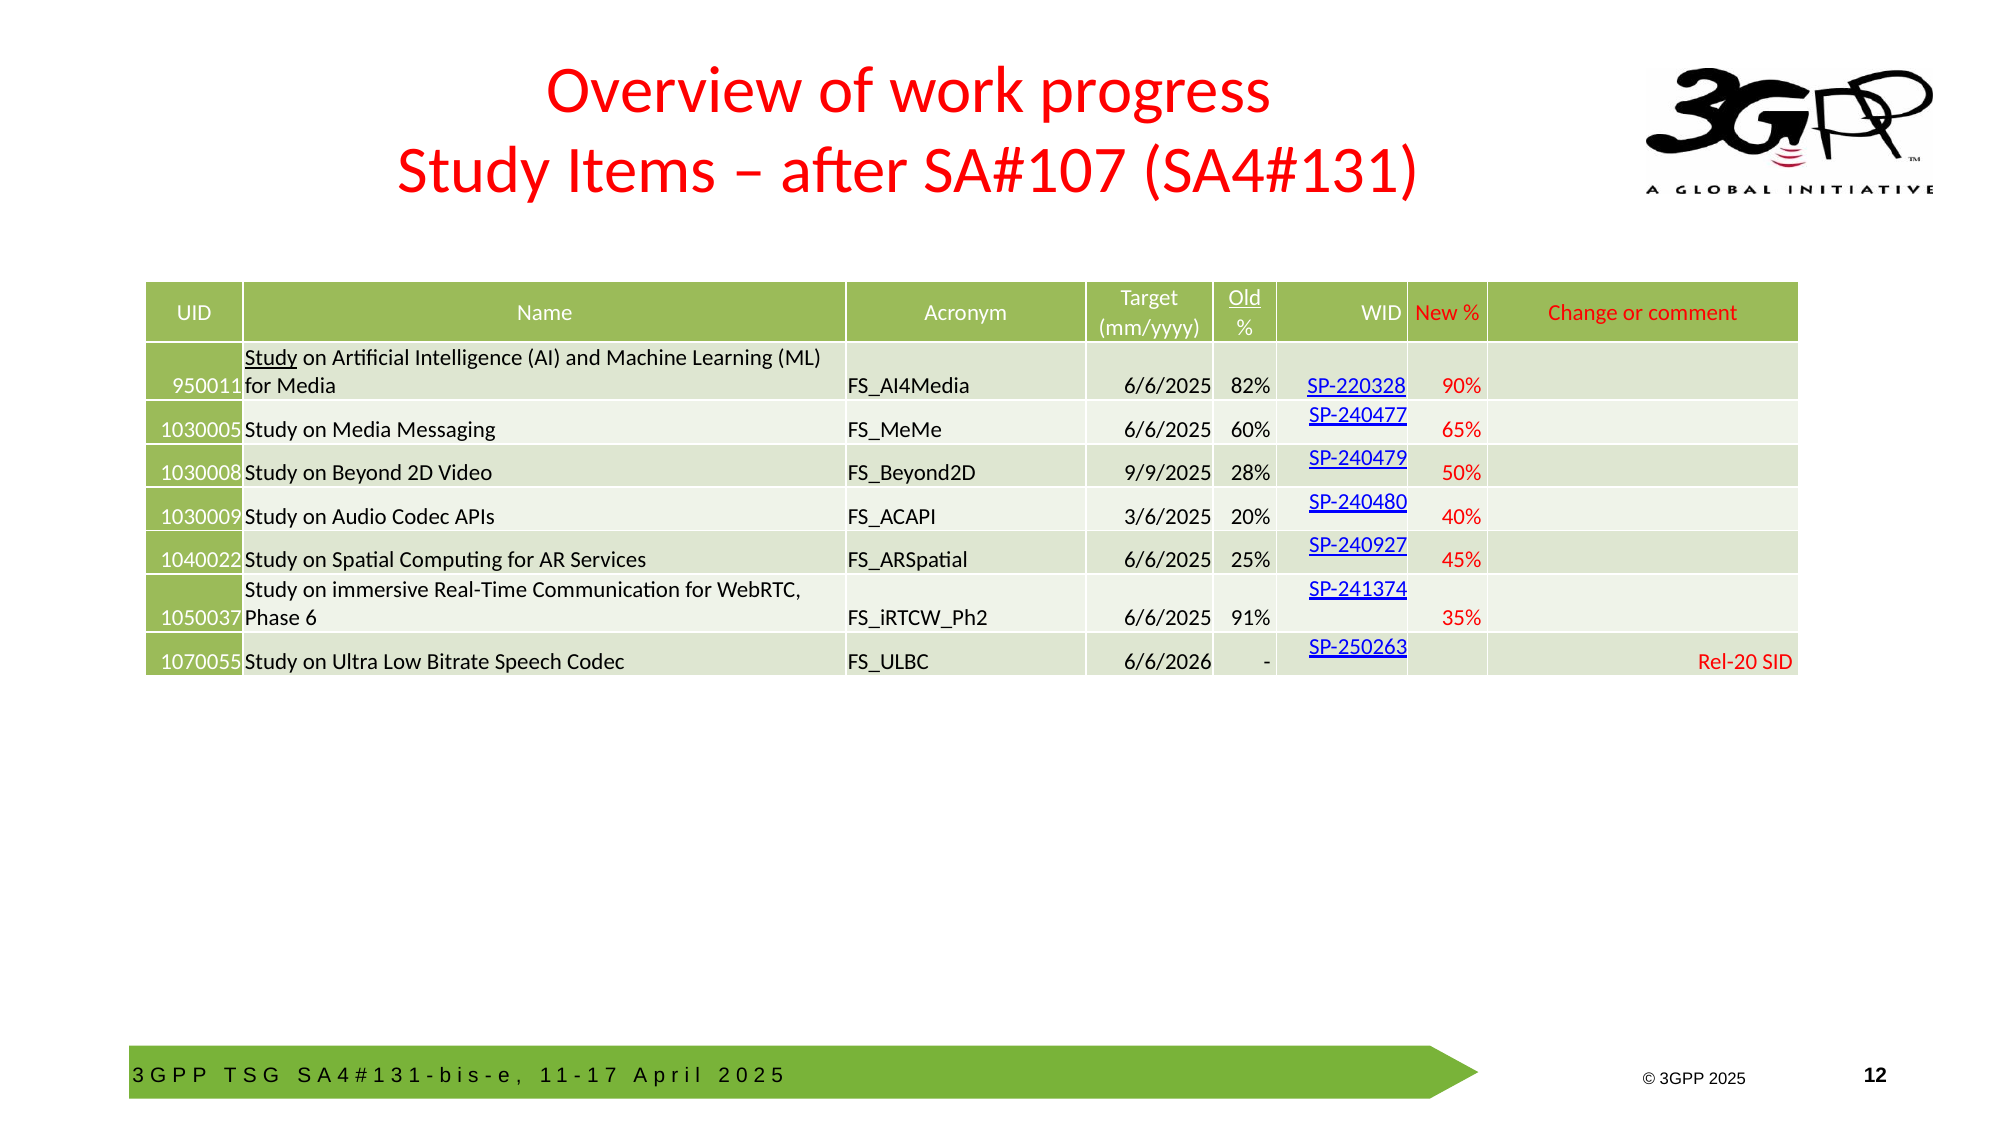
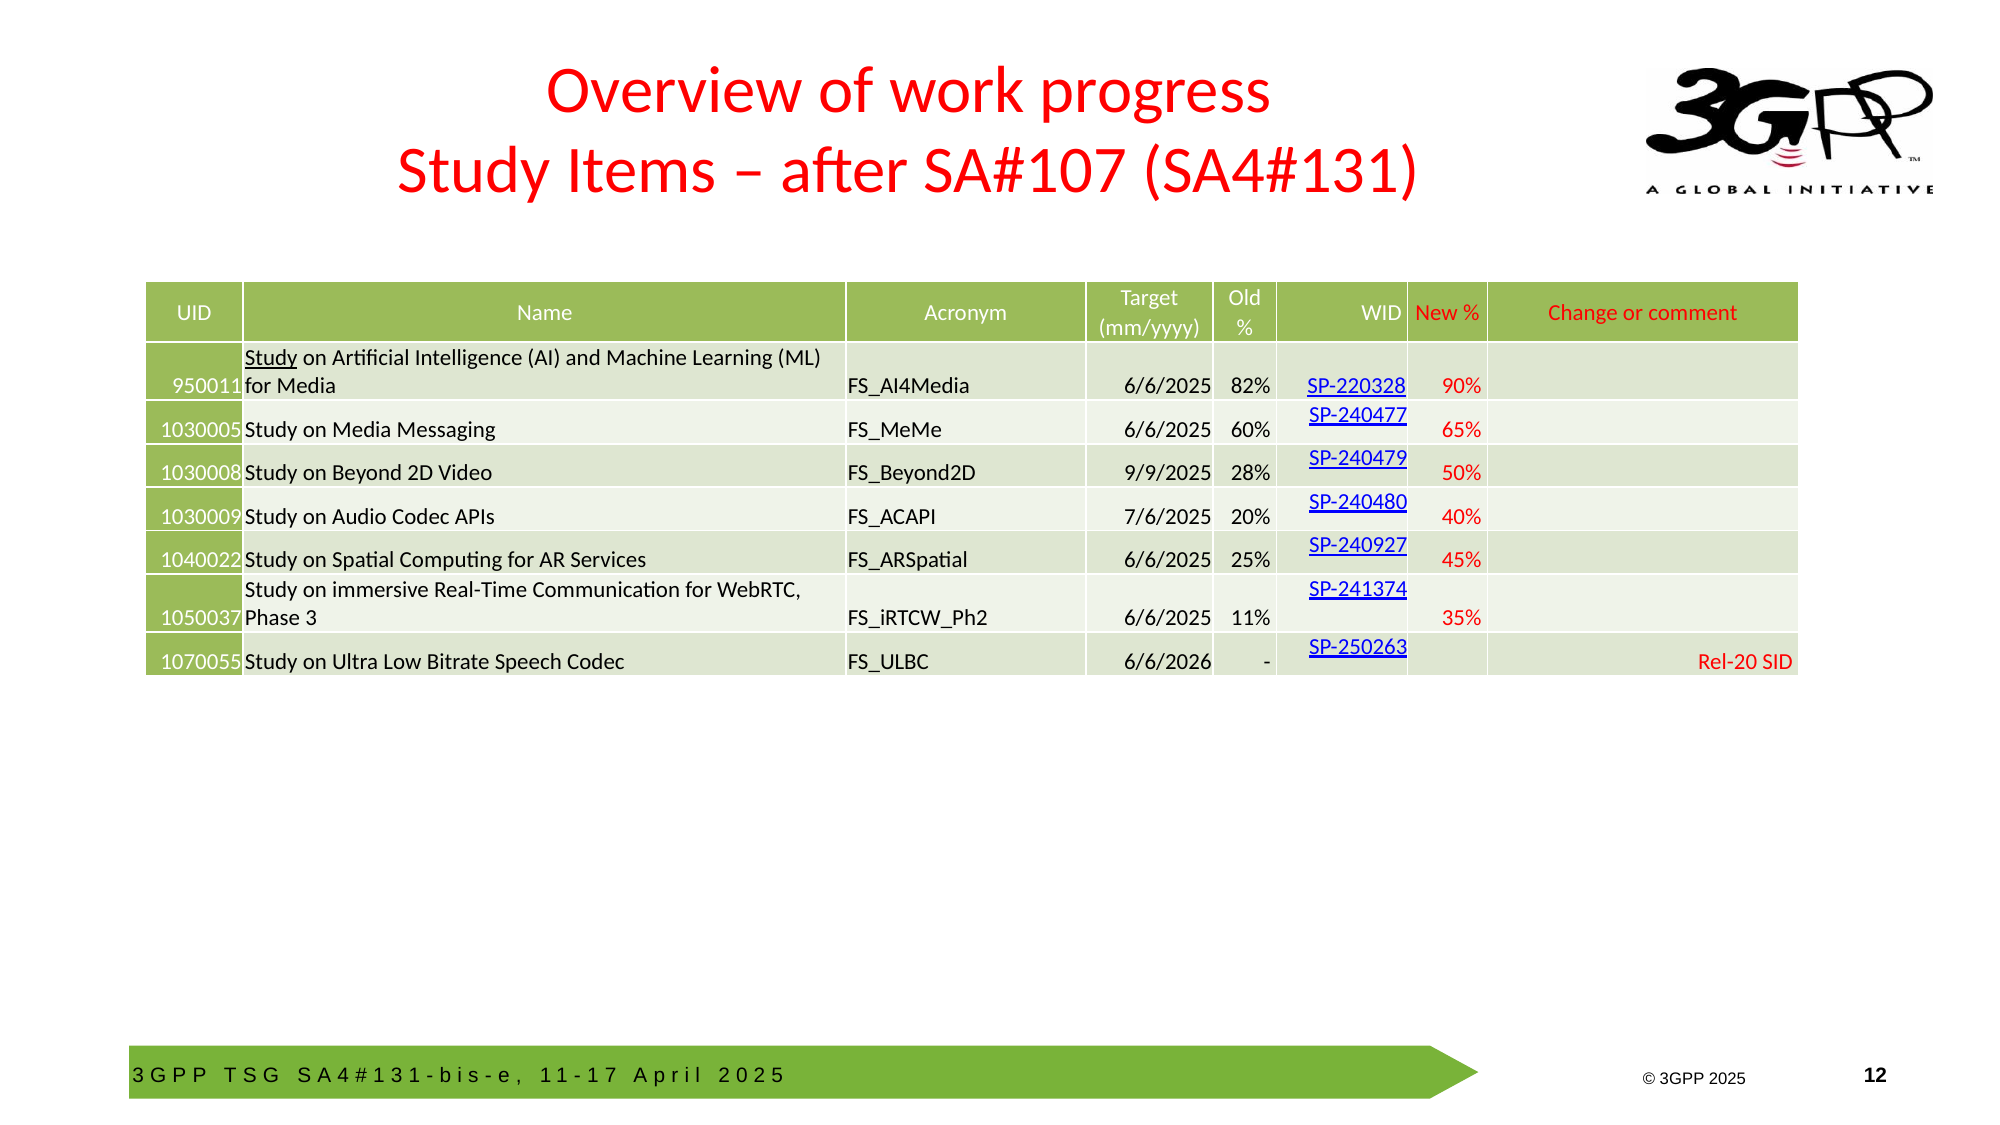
Old underline: present -> none
3/6/2025: 3/6/2025 -> 7/6/2025
Phase 6: 6 -> 3
91%: 91% -> 11%
